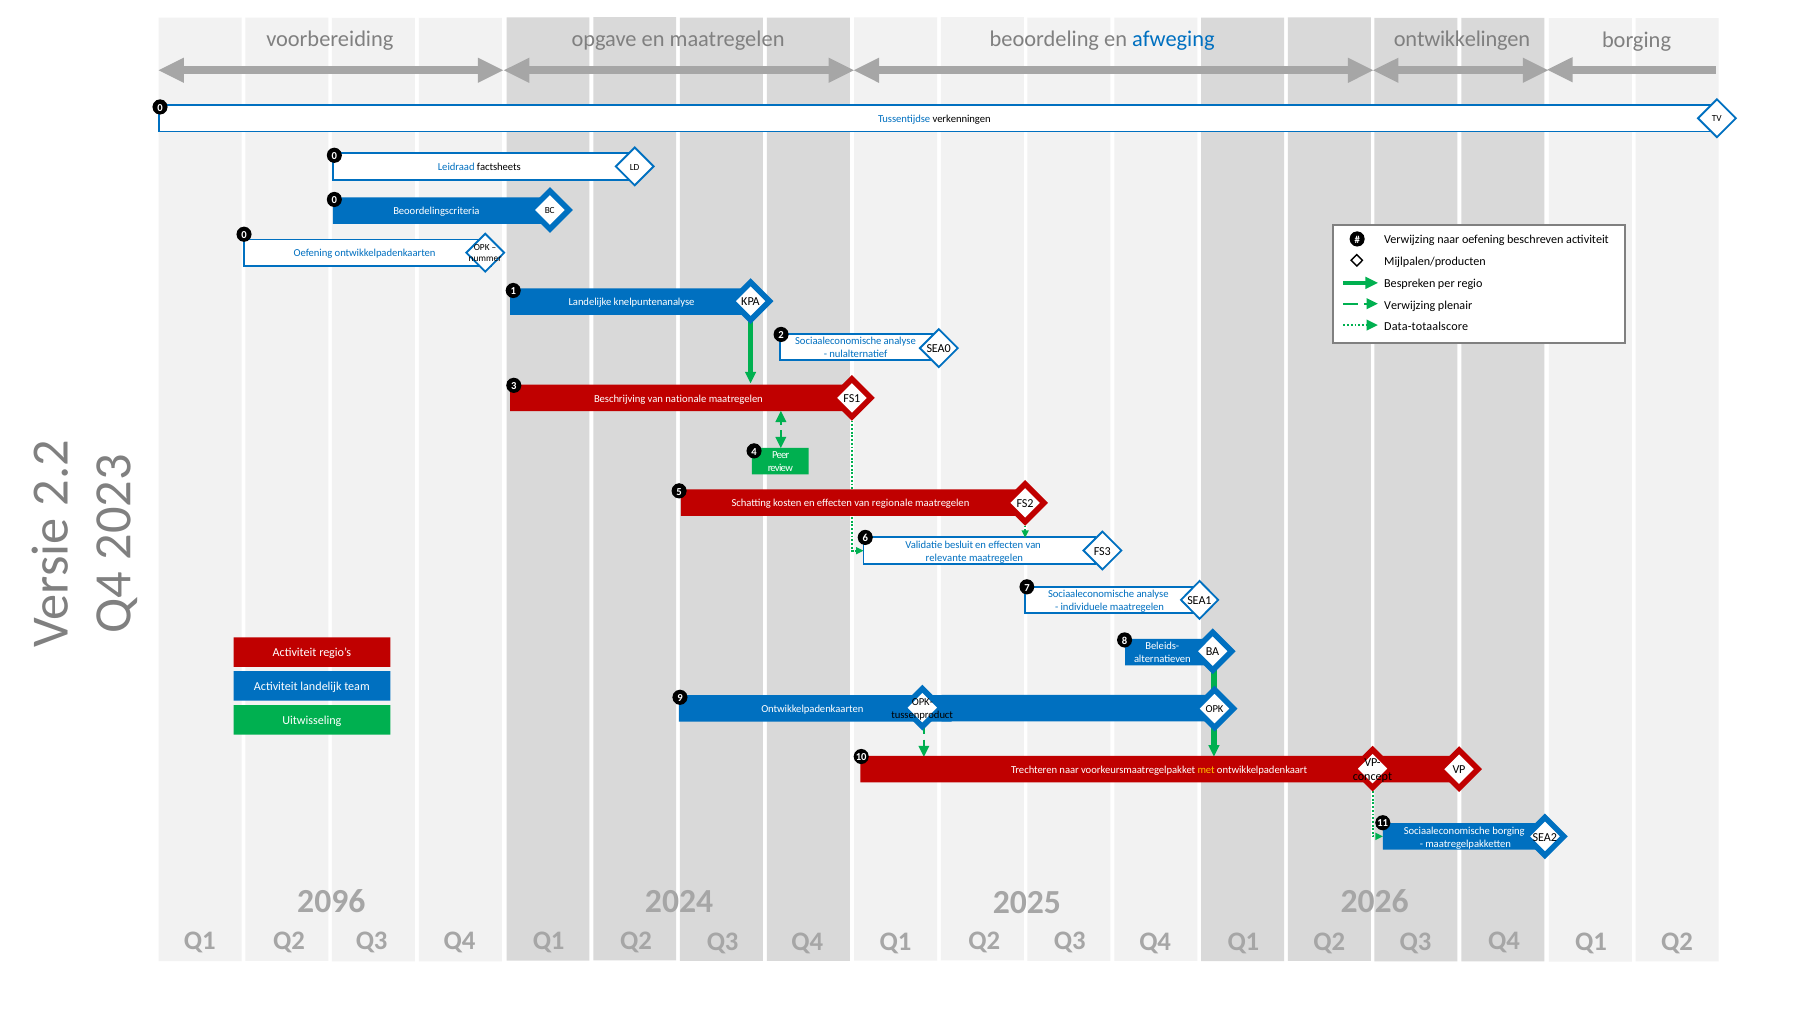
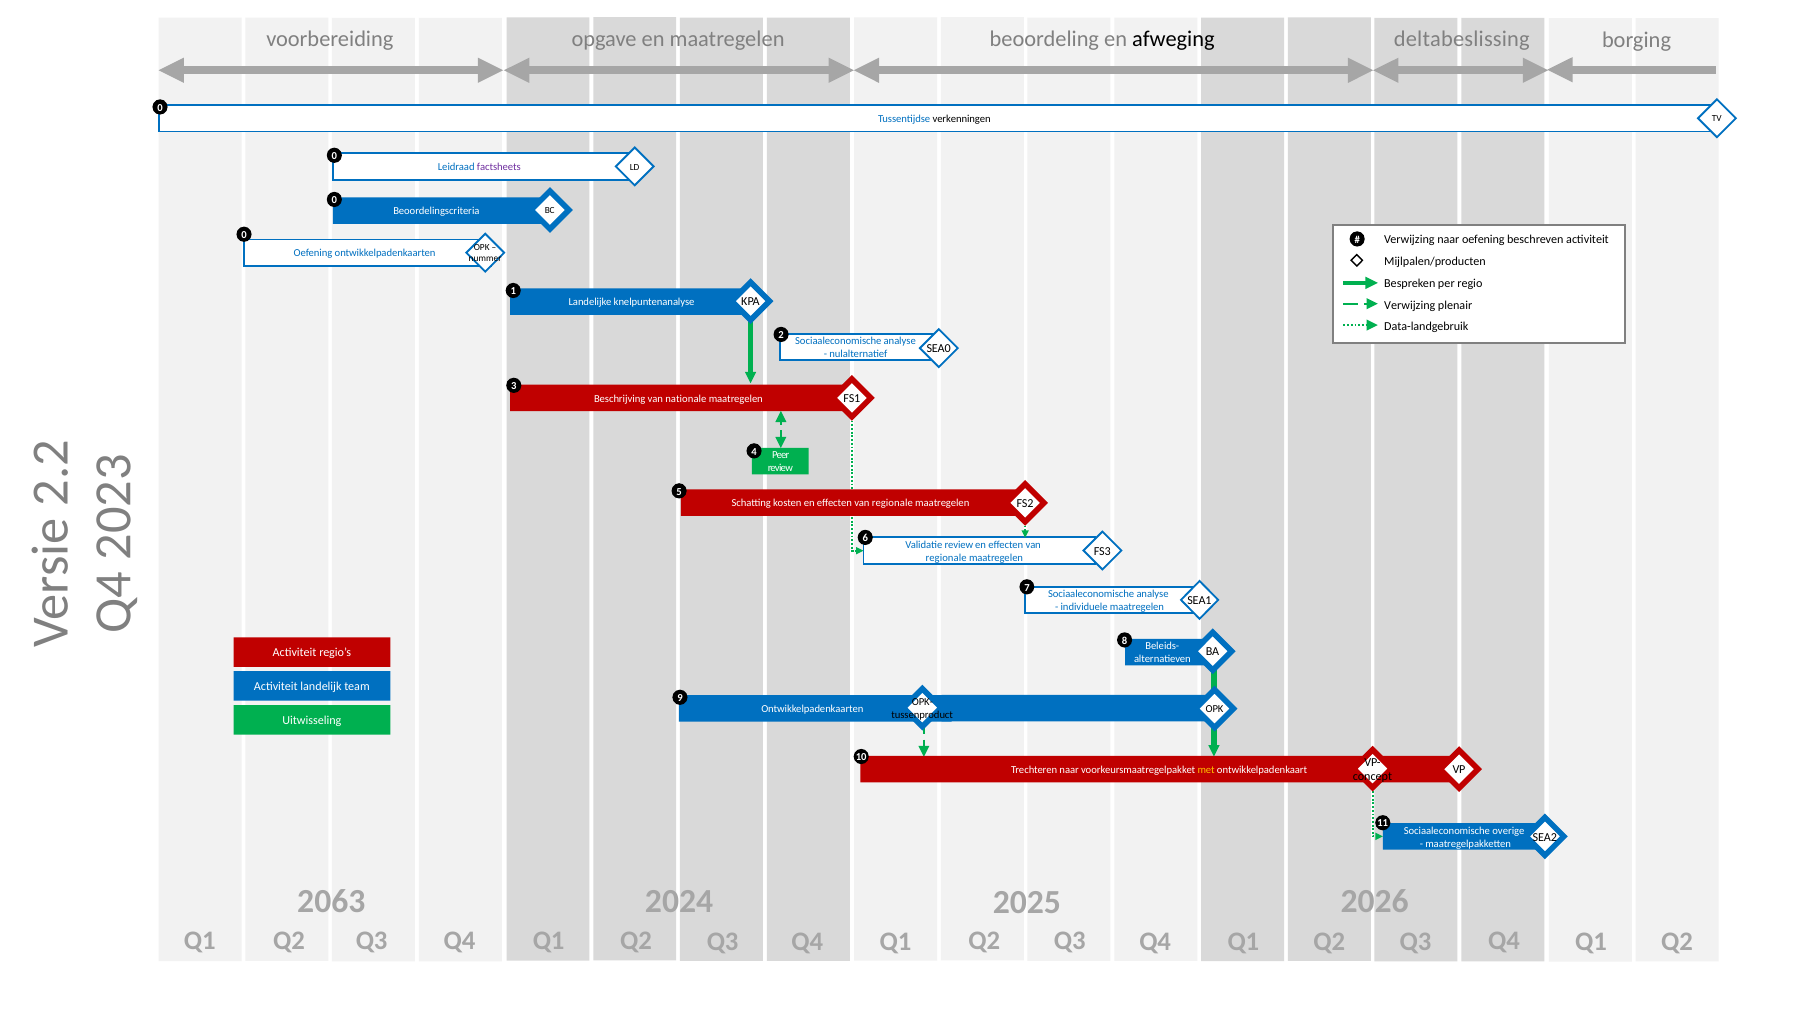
afweging colour: blue -> black
ontwikkelingen: ontwikkelingen -> deltabeslissing
factsheets colour: black -> purple
Data-totaalscore: Data-totaalscore -> Data-landgebruik
Validatie besluit: besluit -> review
relevante at (946, 558): relevante -> regionale
Sociaaleconomische borging: borging -> overige
2096: 2096 -> 2063
